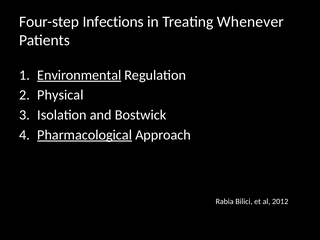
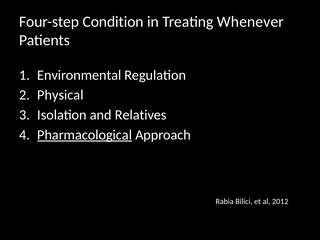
Infections: Infections -> Condition
Environmental underline: present -> none
Bostwick: Bostwick -> Relatives
